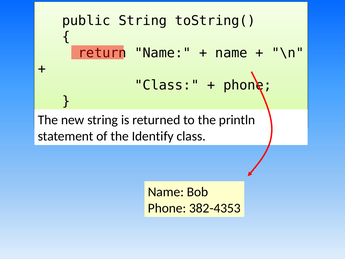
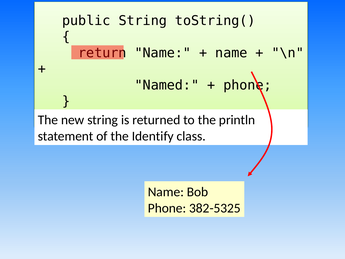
Class at (167, 85): Class -> Named
382-4353: 382-4353 -> 382-5325
